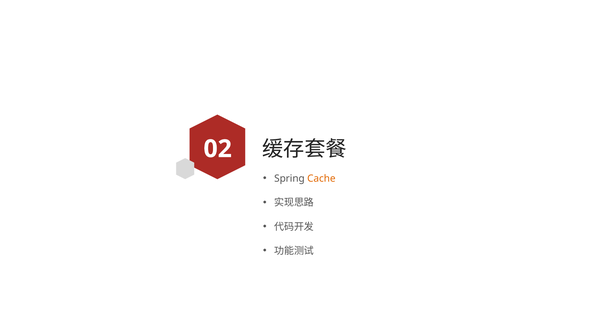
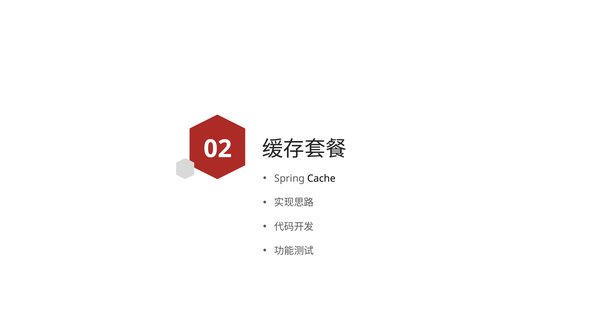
Cache colour: orange -> black
